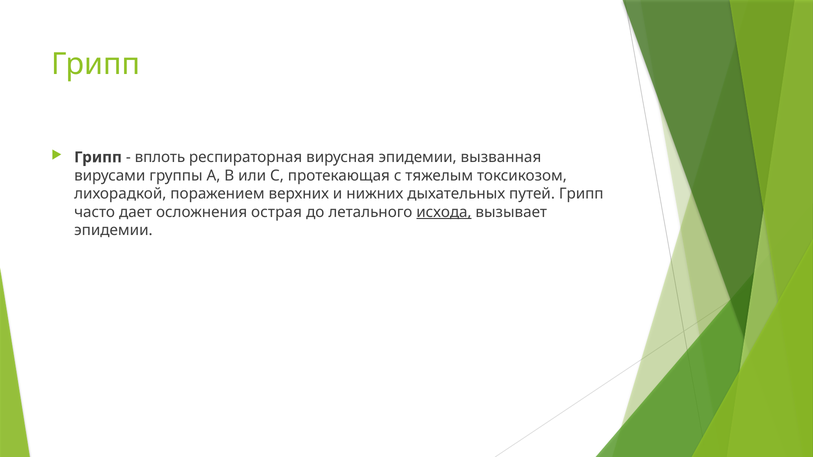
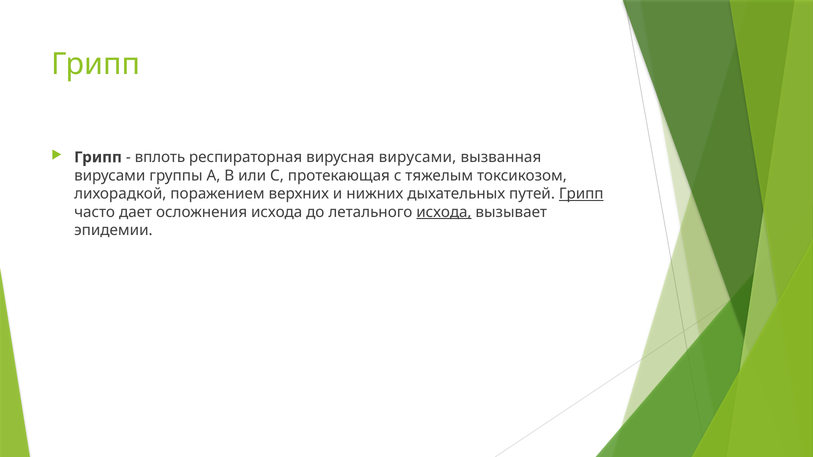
вирусная эпидемии: эпидемии -> вирусами
Грипп at (581, 194) underline: none -> present
осложнения острая: острая -> исхода
